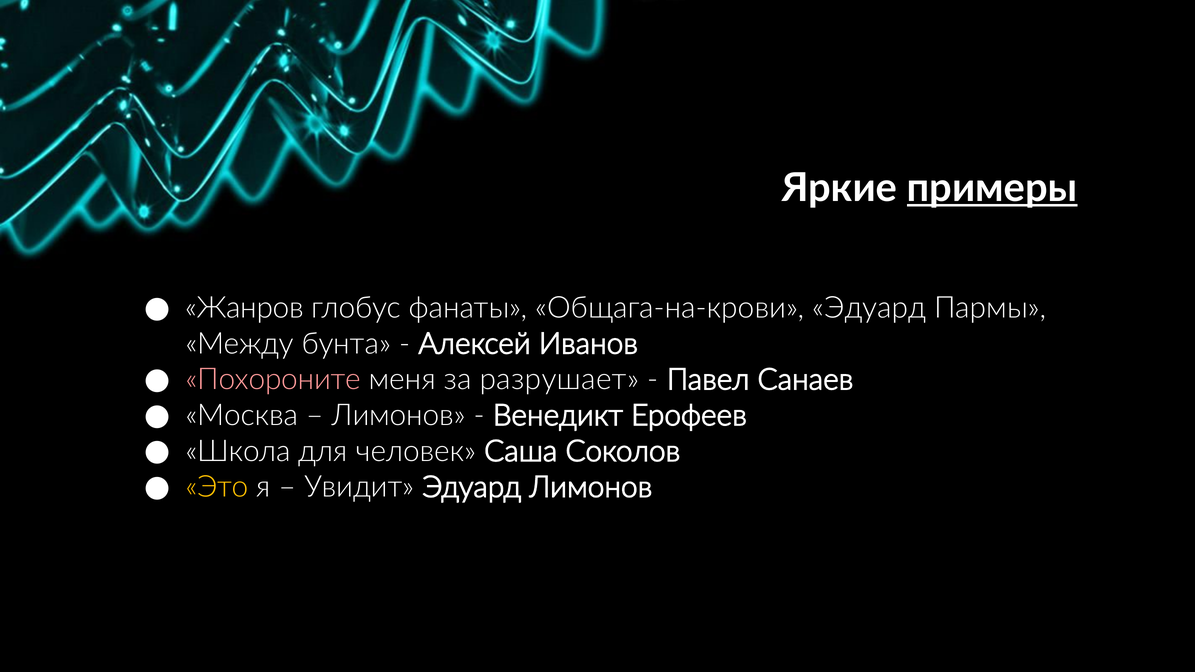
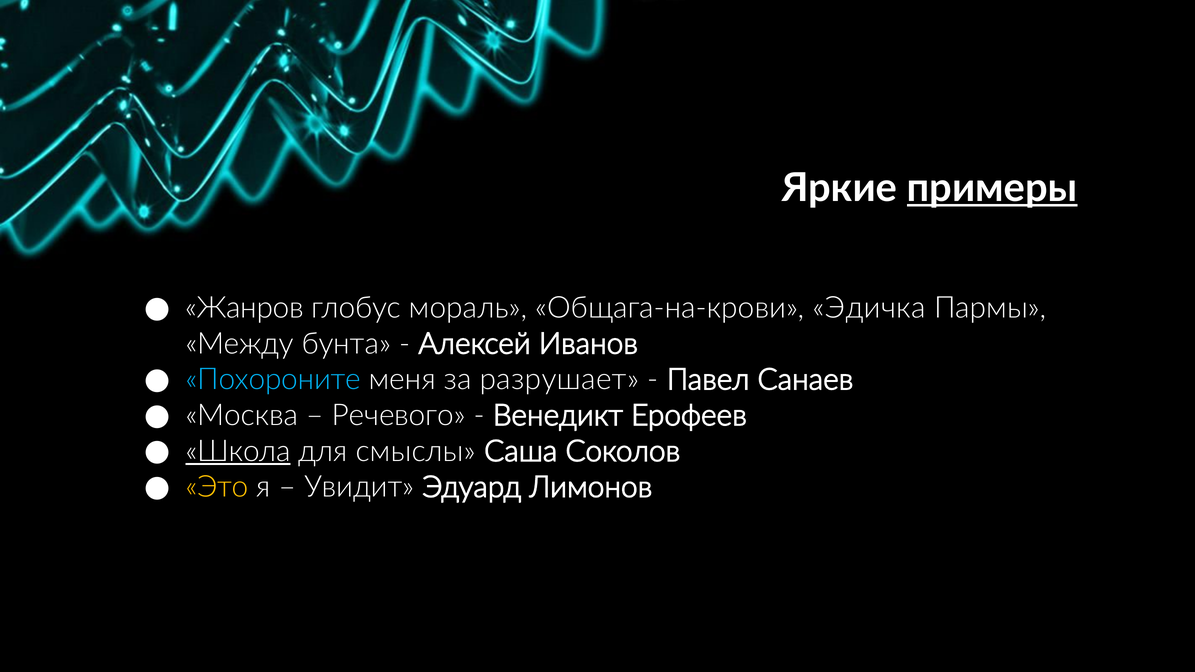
фанаты: фанаты -> мораль
Общага-на-крови Эдуард: Эдуард -> Эдичка
Похороните colour: pink -> light blue
Лимонов at (399, 416): Лимонов -> Речевого
Школа underline: none -> present
человек: человек -> смыслы
